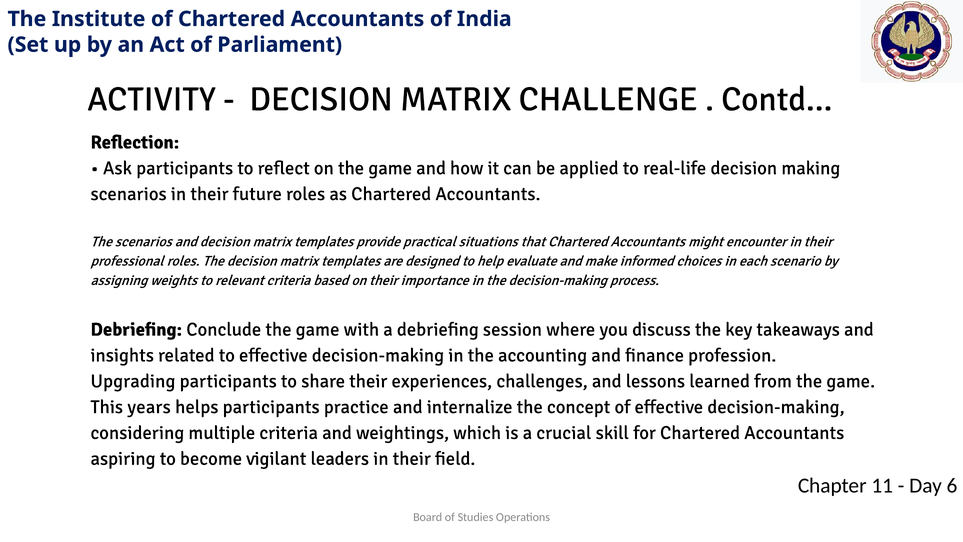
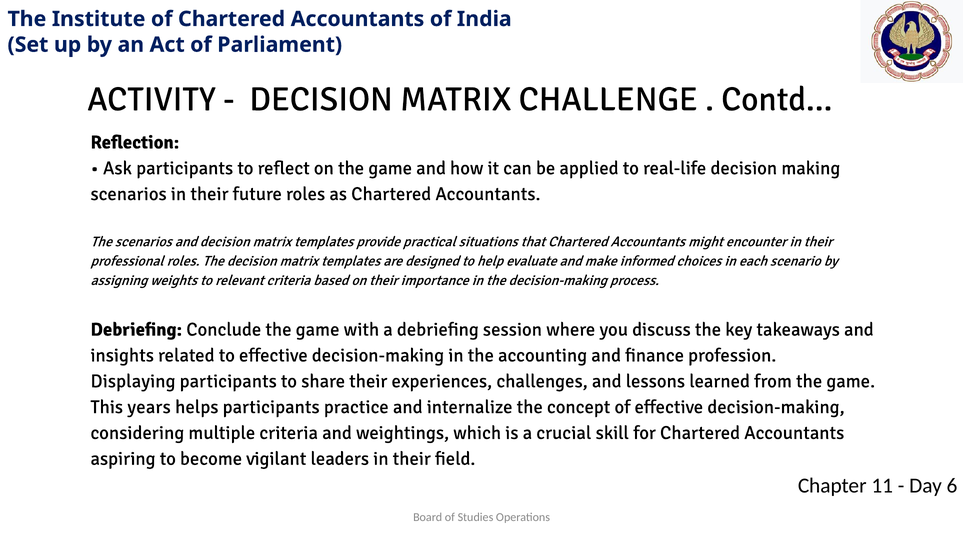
Upgrading: Upgrading -> Displaying
